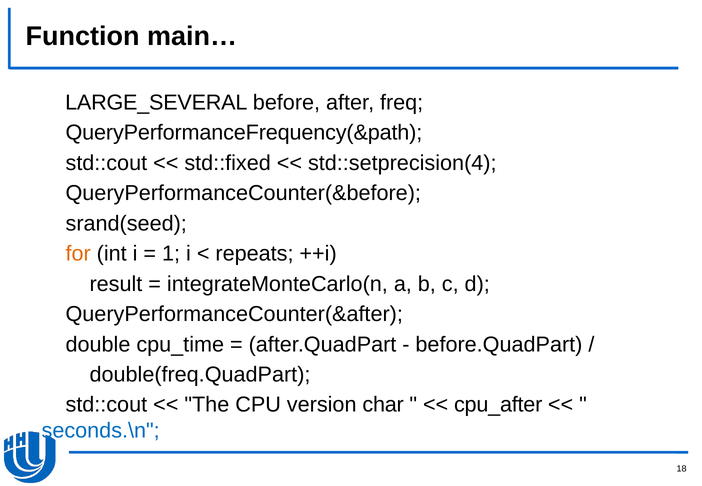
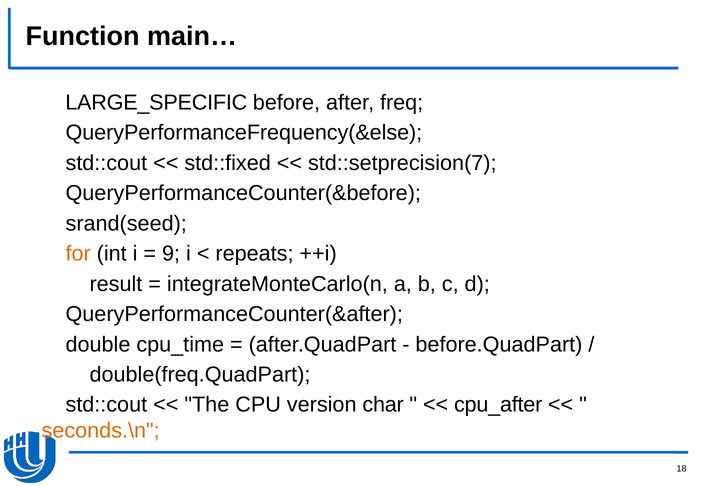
LARGE_SEVERAL: LARGE_SEVERAL -> LARGE_SPECIFIC
QueryPerformanceFrequency(&path: QueryPerformanceFrequency(&path -> QueryPerformanceFrequency(&else
std::setprecision(4: std::setprecision(4 -> std::setprecision(7
1: 1 -> 9
seconds.\n colour: blue -> orange
